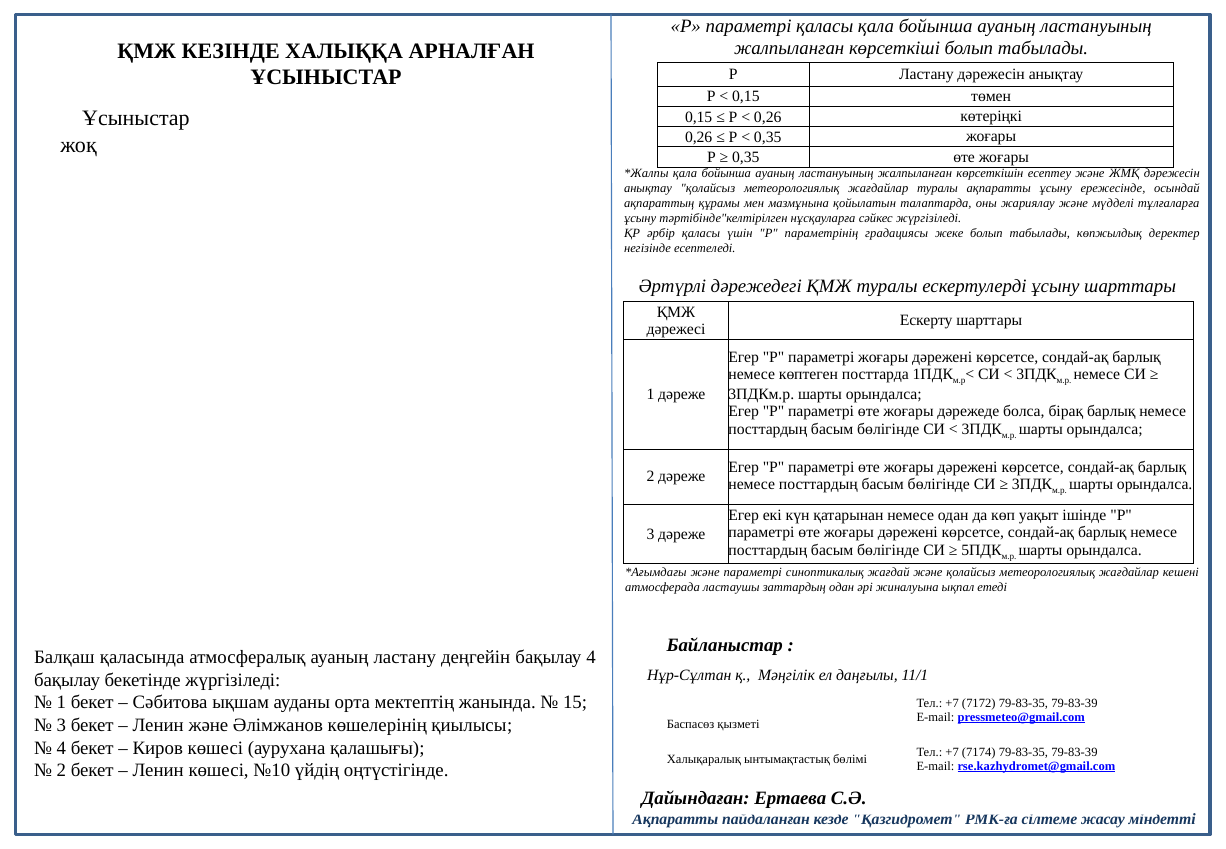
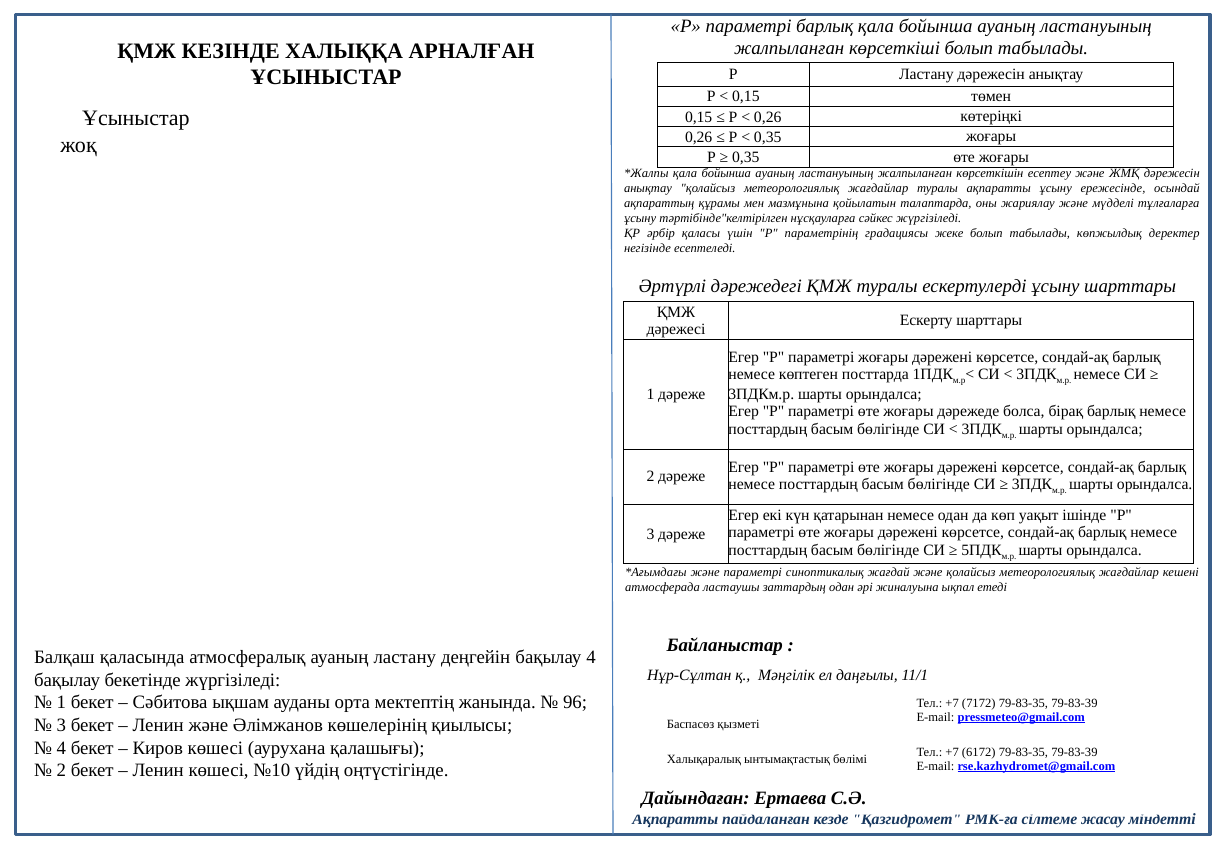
параметрі қаласы: қаласы -> барлық
15: 15 -> 96
7174: 7174 -> 6172
